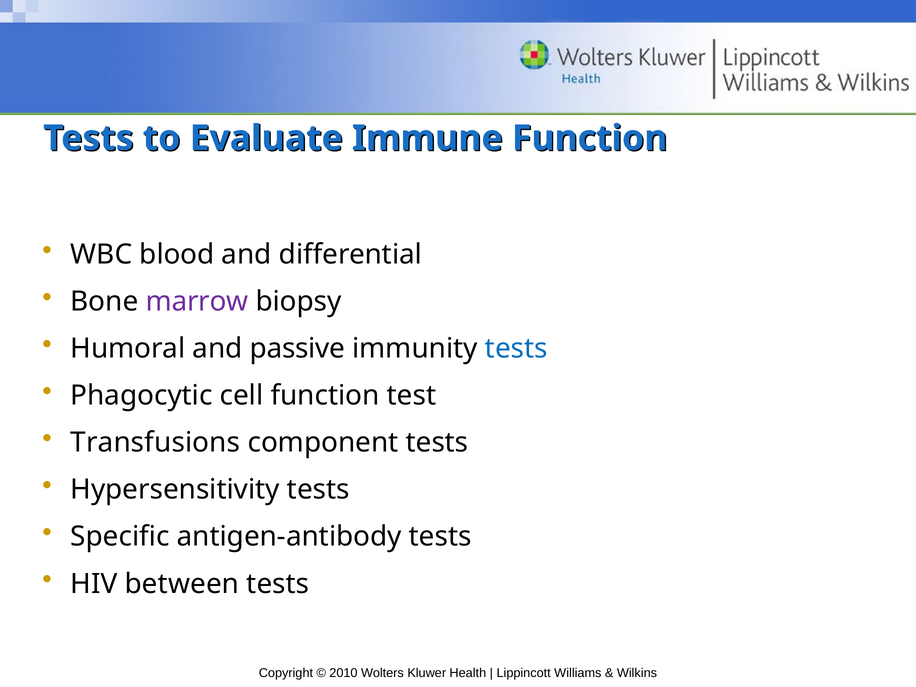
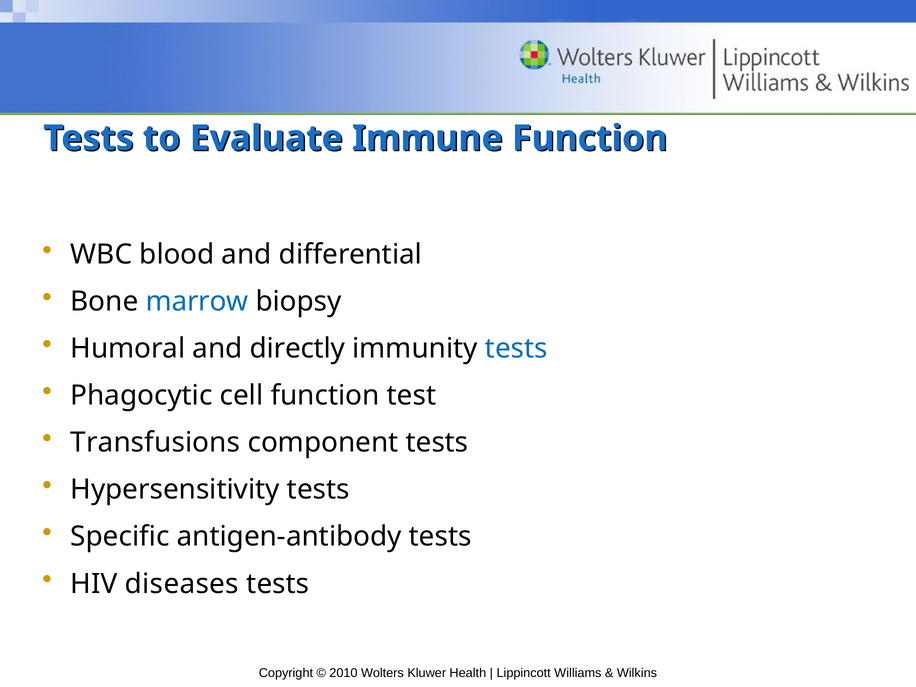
marrow colour: purple -> blue
passive: passive -> directly
between: between -> diseases
